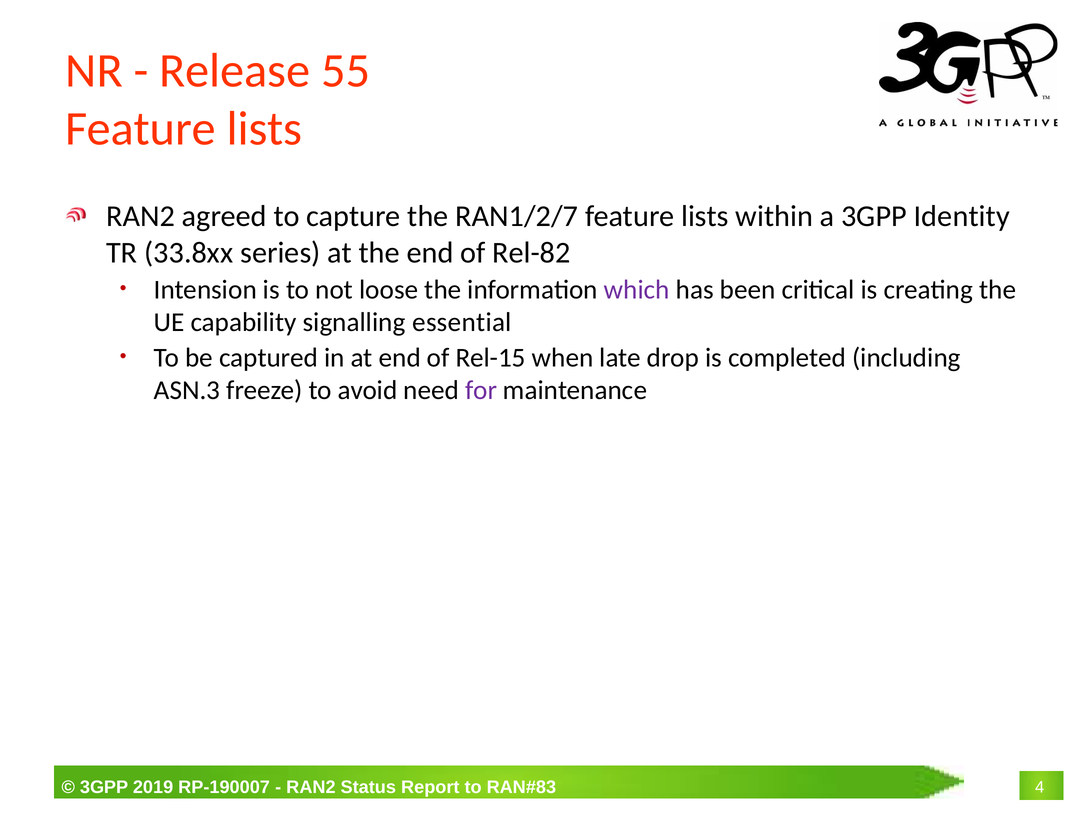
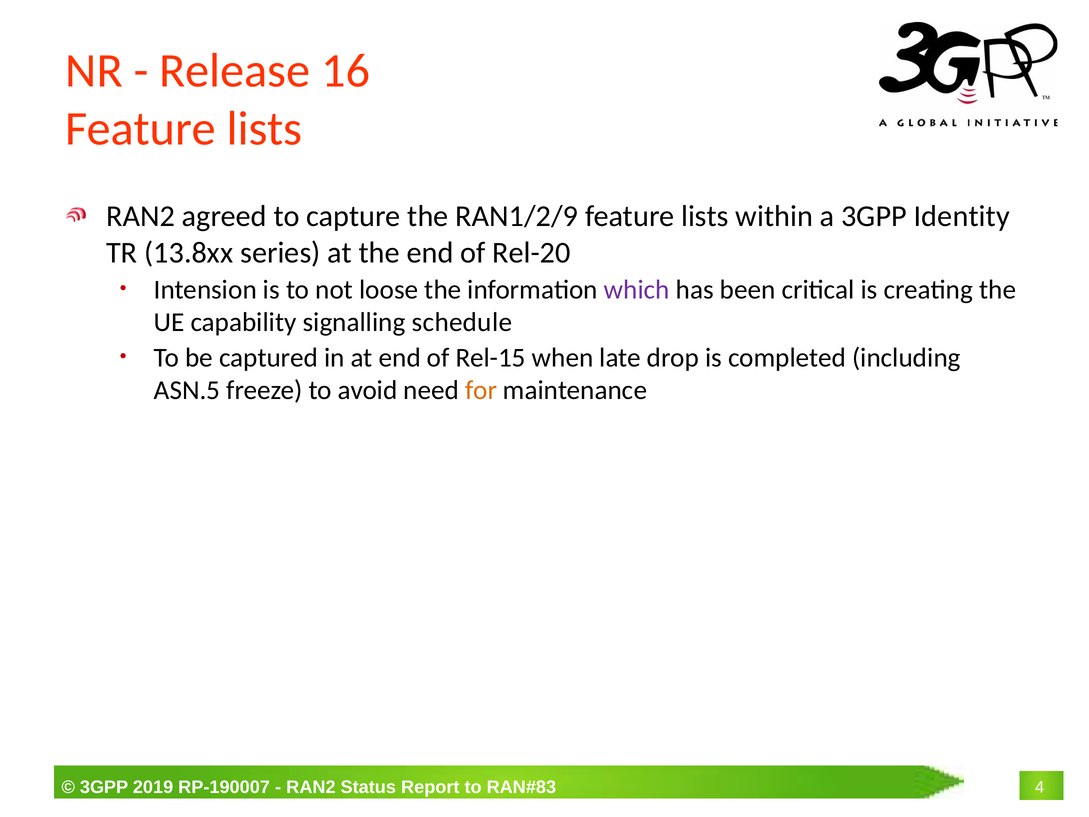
55: 55 -> 16
RAN1/2/7: RAN1/2/7 -> RAN1/2/9
33.8xx: 33.8xx -> 13.8xx
Rel-82: Rel-82 -> Rel-20
essential: essential -> schedule
ASN.3: ASN.3 -> ASN.5
for colour: purple -> orange
